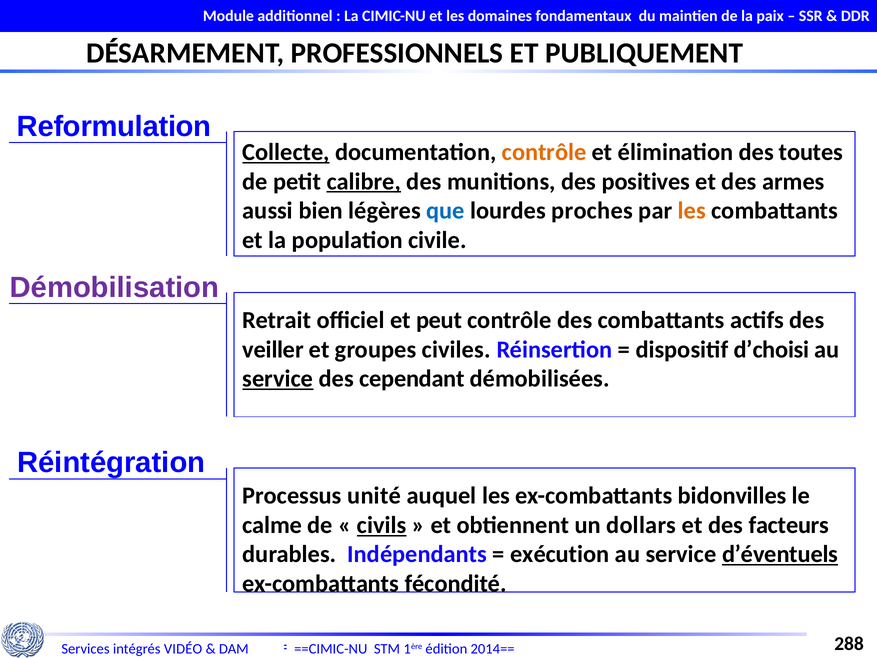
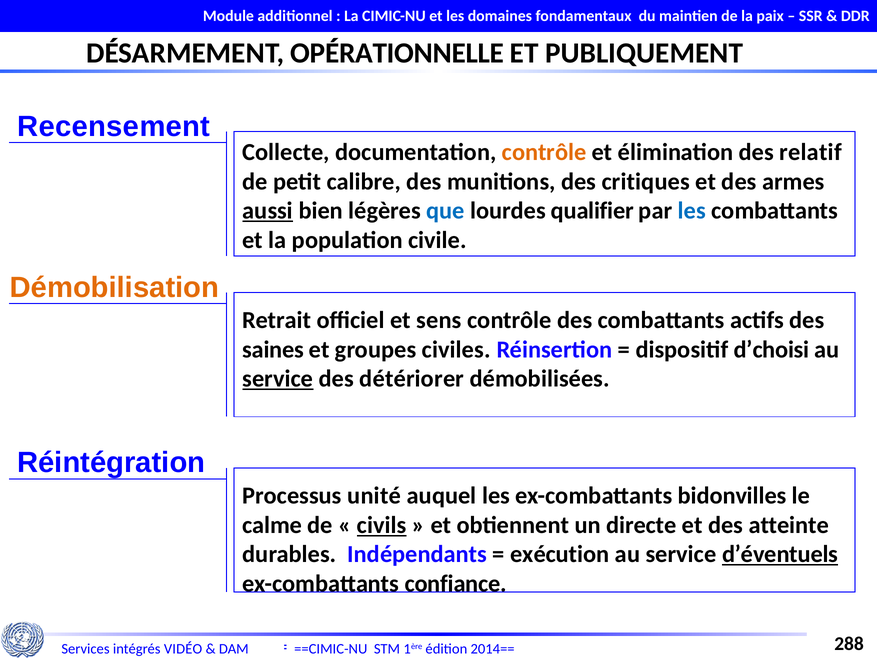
PROFESSIONNELS: PROFESSIONNELS -> OPÉRATIONNELLE
Reformulation: Reformulation -> Recensement
Collecte underline: present -> none
toutes: toutes -> relatif
calibre underline: present -> none
positives: positives -> critiques
aussi underline: none -> present
proches: proches -> qualifier
les at (692, 211) colour: orange -> blue
Démobilisation colour: purple -> orange
peut: peut -> sens
veiller: veiller -> saines
cependant: cependant -> détériorer
dollars: dollars -> directe
facteurs: facteurs -> atteinte
fécondité: fécondité -> confiance
